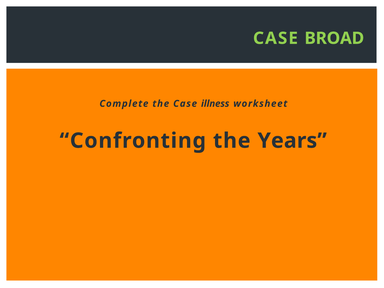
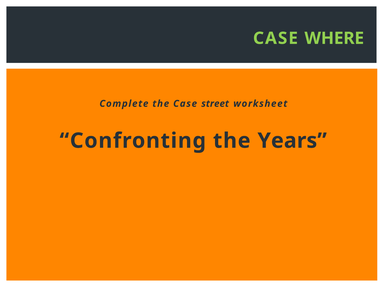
BROAD: BROAD -> WHERE
illness: illness -> street
